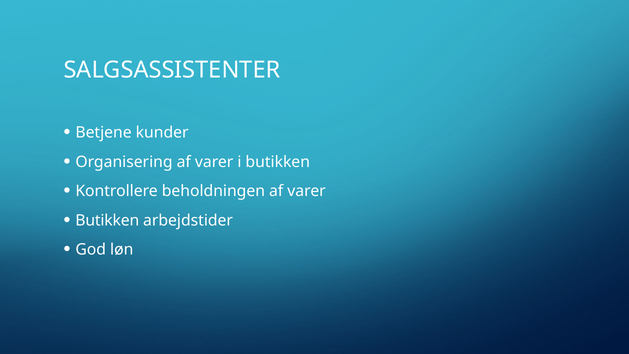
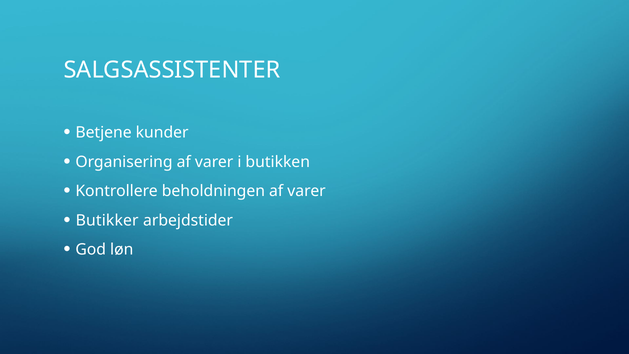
Butikken at (107, 220): Butikken -> Butikker
